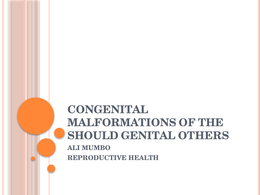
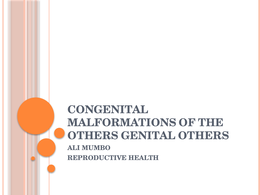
SHOULD at (93, 136): SHOULD -> OTHERS
